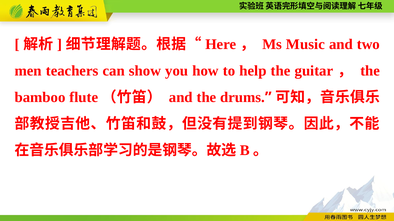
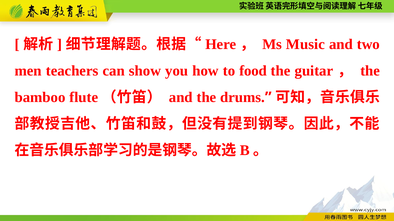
help: help -> food
